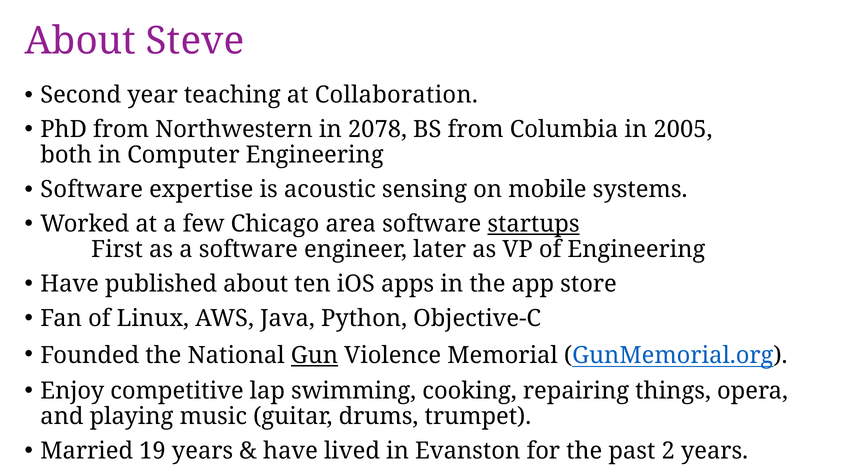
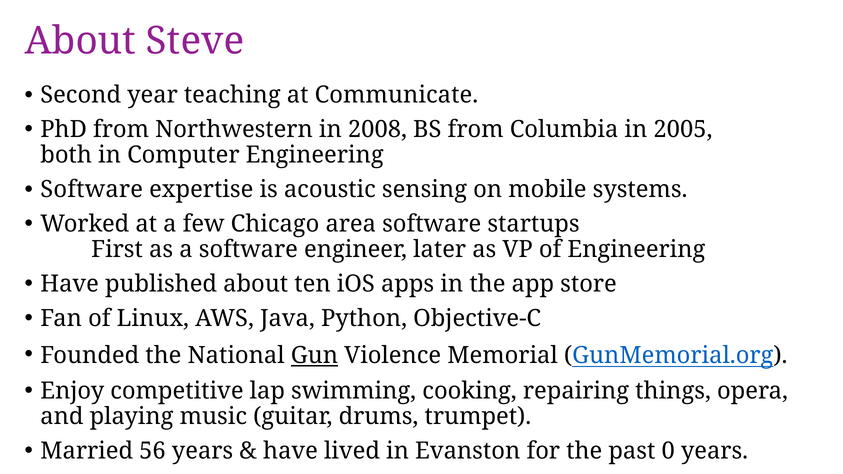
Collaboration: Collaboration -> Communicate
2078: 2078 -> 2008
startups underline: present -> none
19: 19 -> 56
2: 2 -> 0
